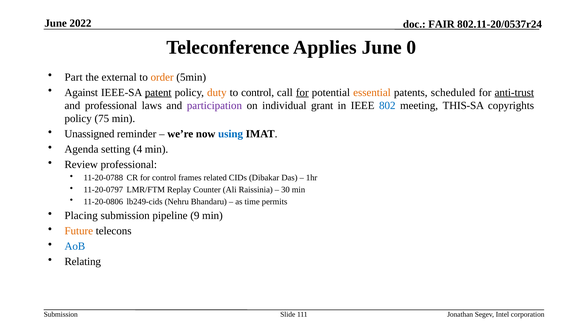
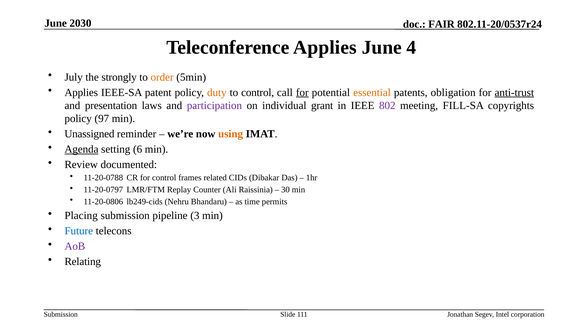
2022: 2022 -> 2030
0: 0 -> 4
Part: Part -> July
external: external -> strongly
Against at (81, 92): Against -> Applies
patent underline: present -> none
scheduled: scheduled -> obligation
and professional: professional -> presentation
802 colour: blue -> purple
THIS-SA: THIS-SA -> FILL-SA
75: 75 -> 97
using colour: blue -> orange
Agenda underline: none -> present
4: 4 -> 6
Review professional: professional -> documented
9: 9 -> 3
Future colour: orange -> blue
AoB colour: blue -> purple
